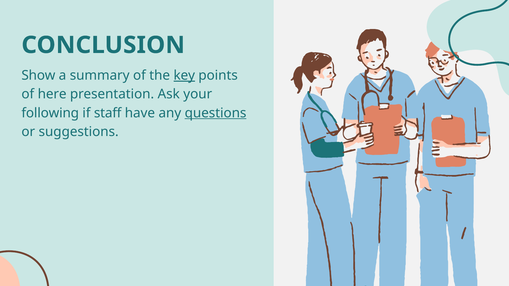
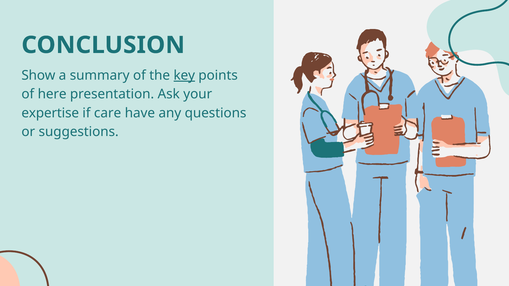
following: following -> expertise
staff: staff -> care
questions underline: present -> none
